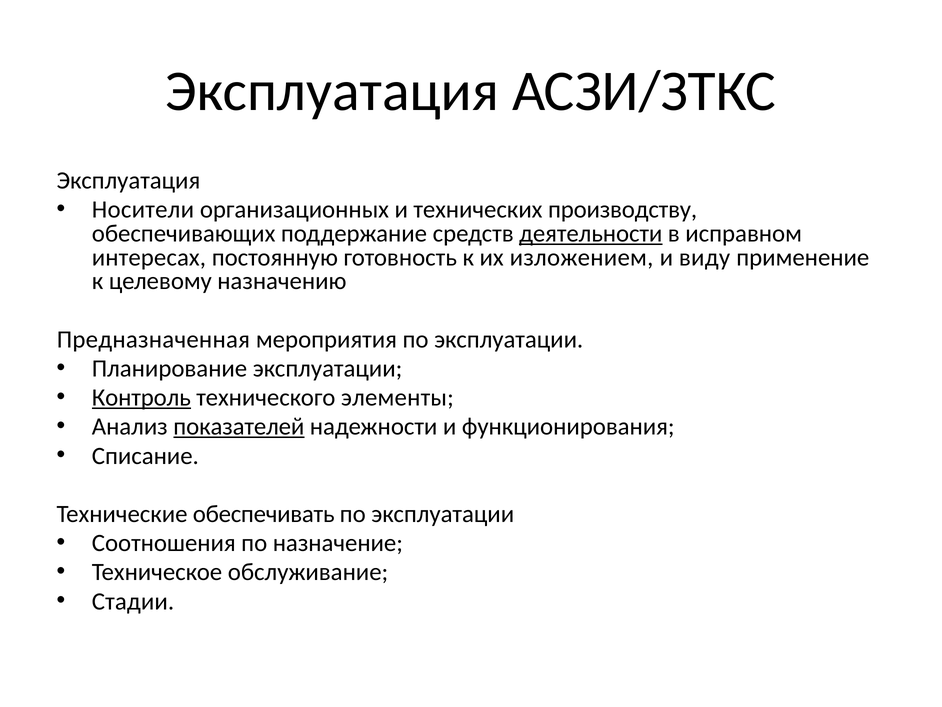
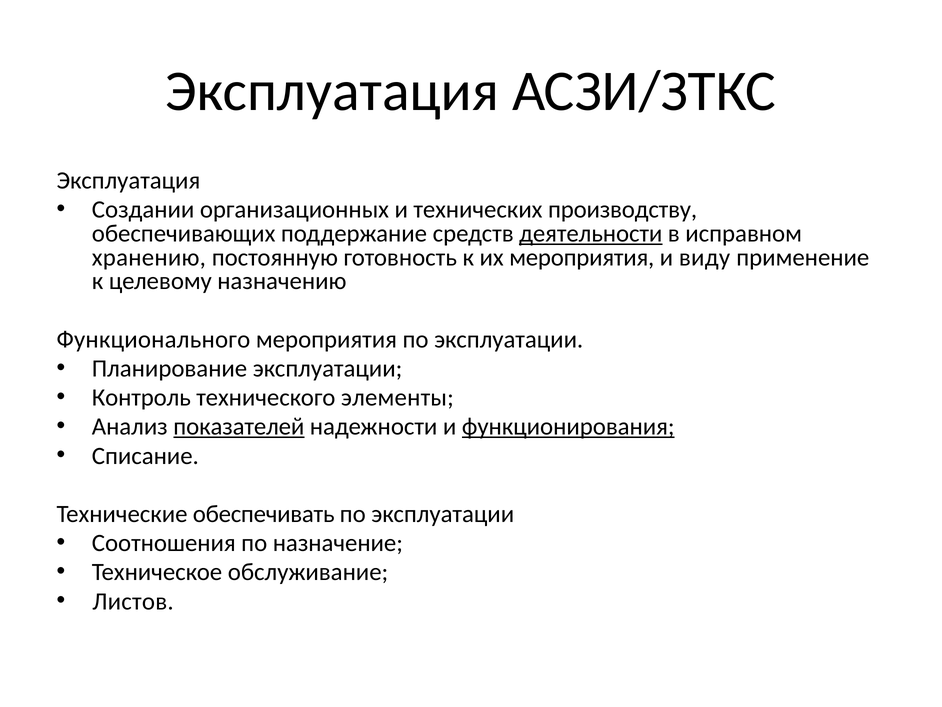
Носители: Носители -> Создании
интересах: интересах -> хранению
их изложением: изложением -> мероприятия
Предназначенная: Предназначенная -> Функционального
Контроль underline: present -> none
функционирования underline: none -> present
Стадии: Стадии -> Листов
